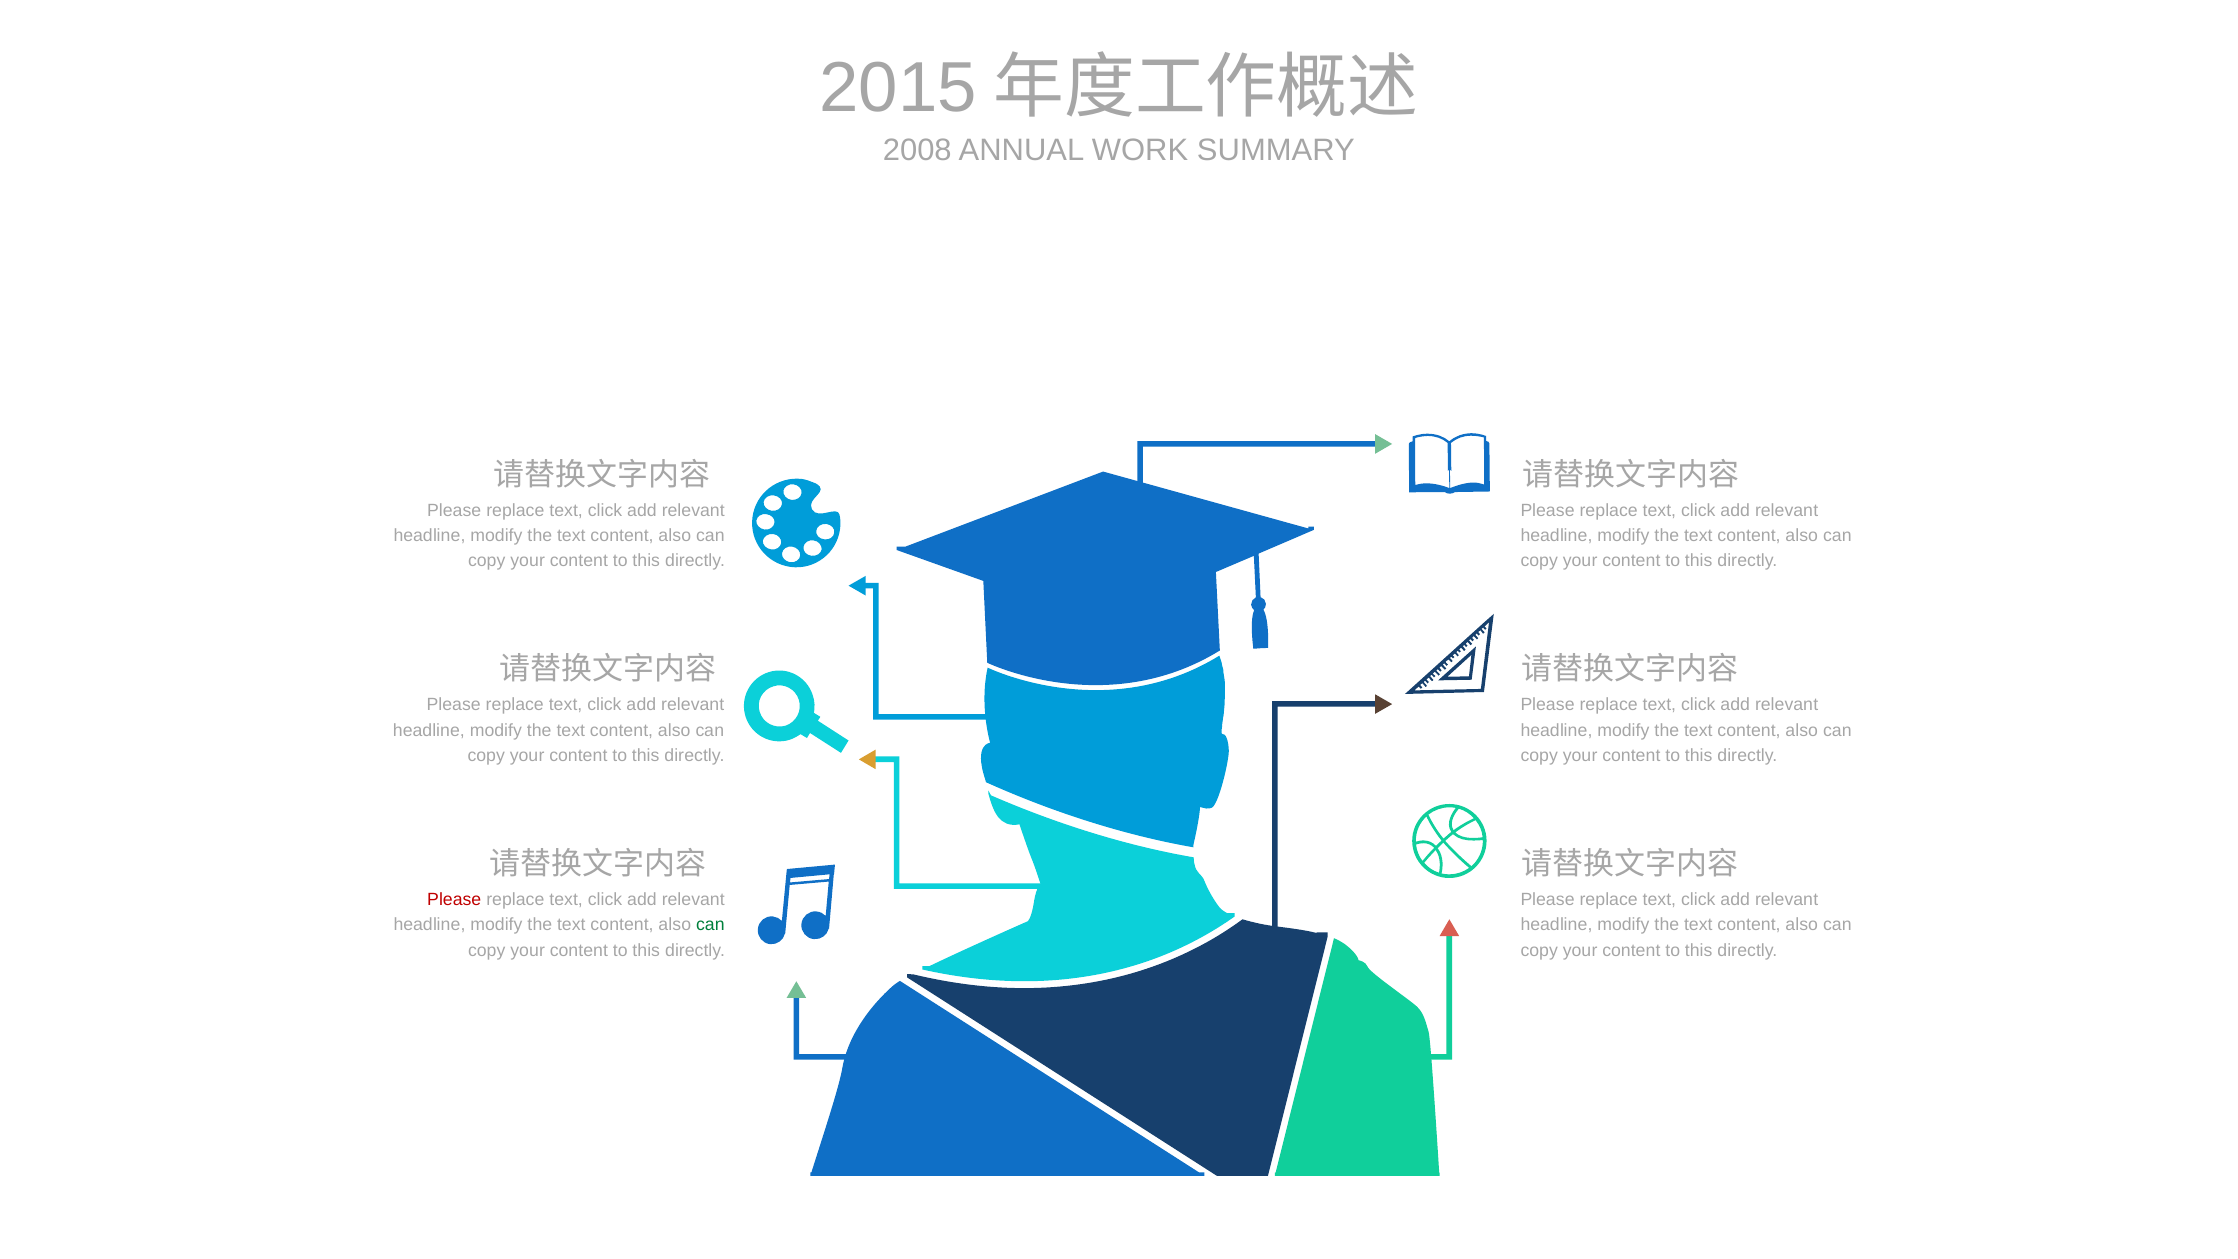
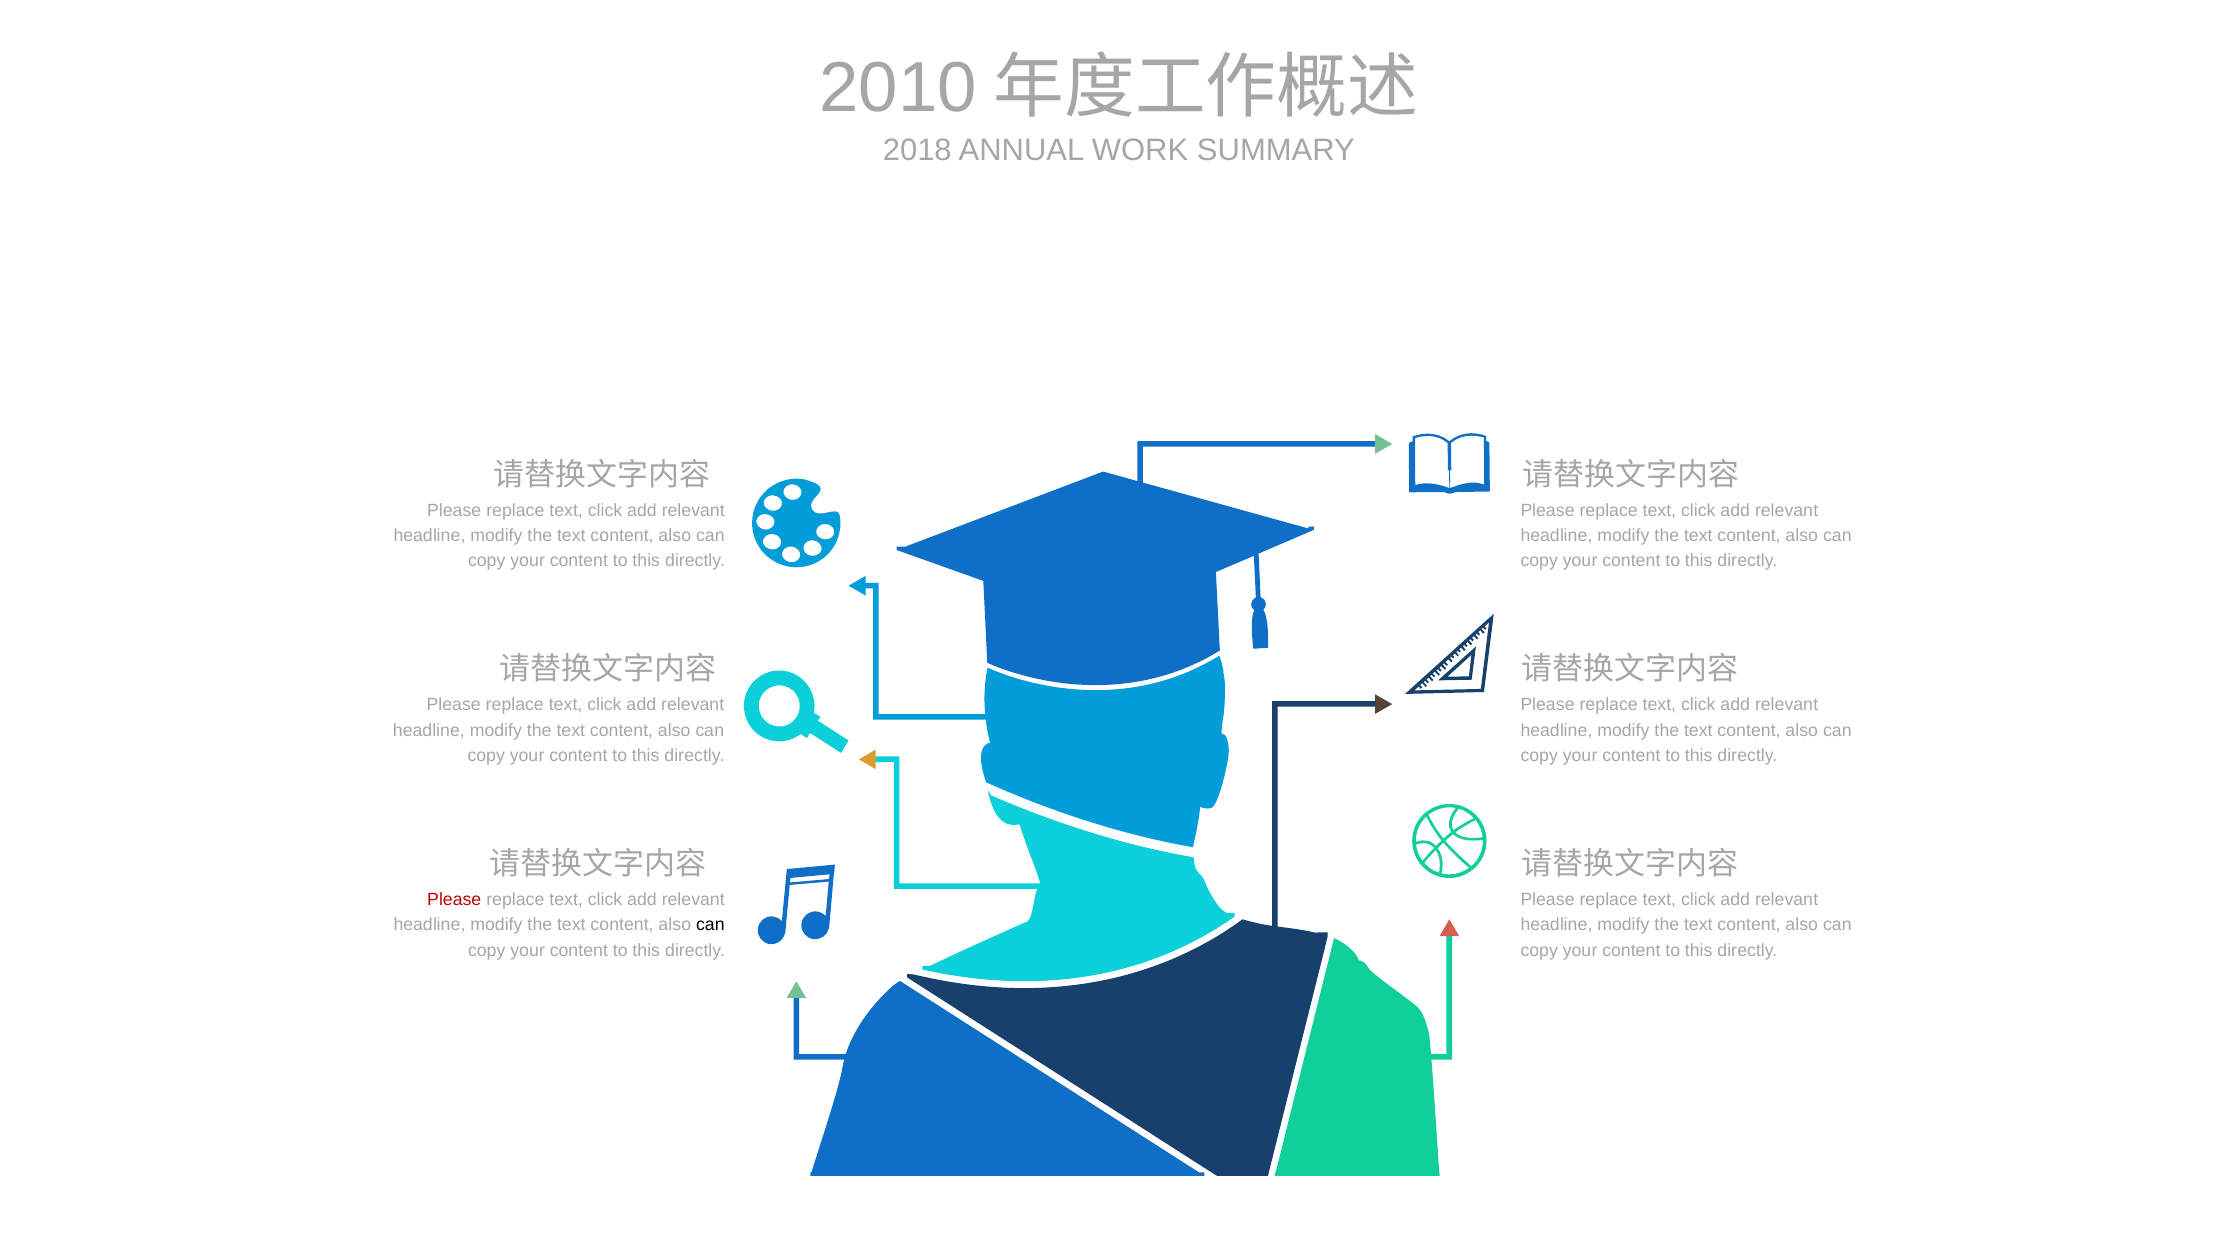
2015: 2015 -> 2010
2008: 2008 -> 2018
can at (710, 925) colour: green -> black
